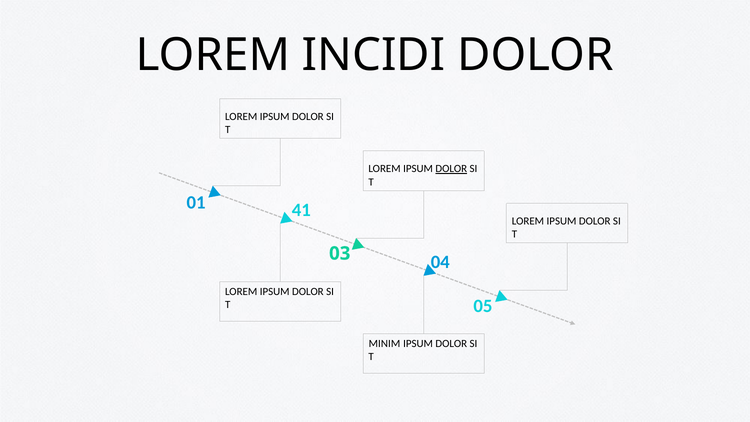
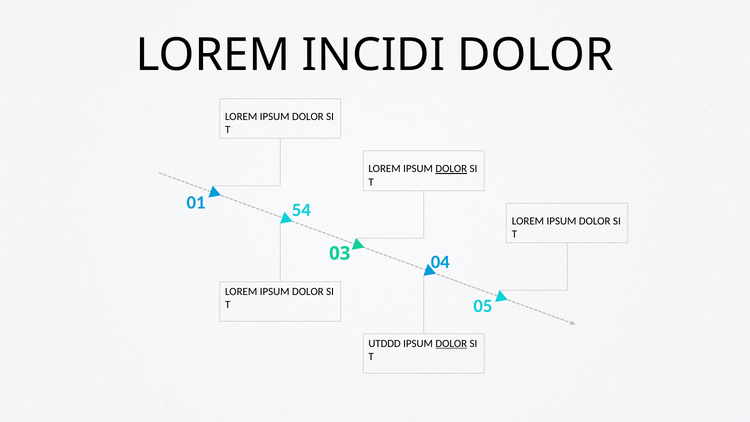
41: 41 -> 54
MINIM: MINIM -> UTDDD
DOLOR at (451, 343) underline: none -> present
